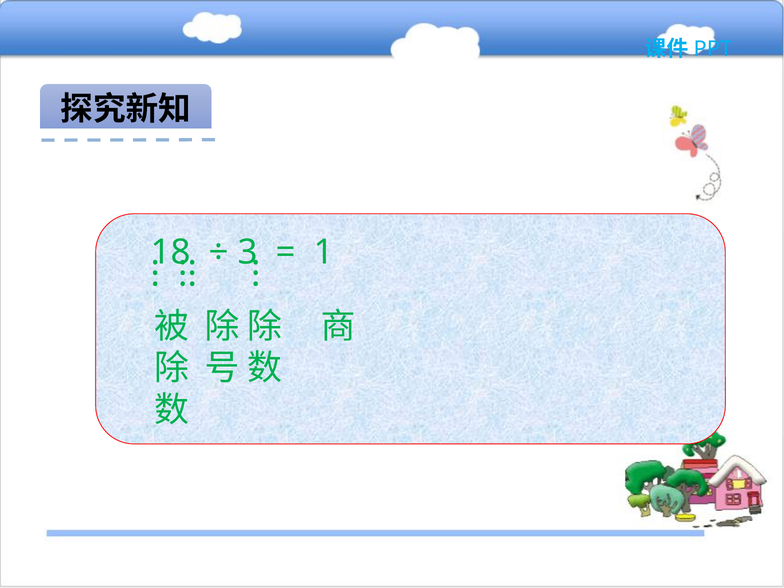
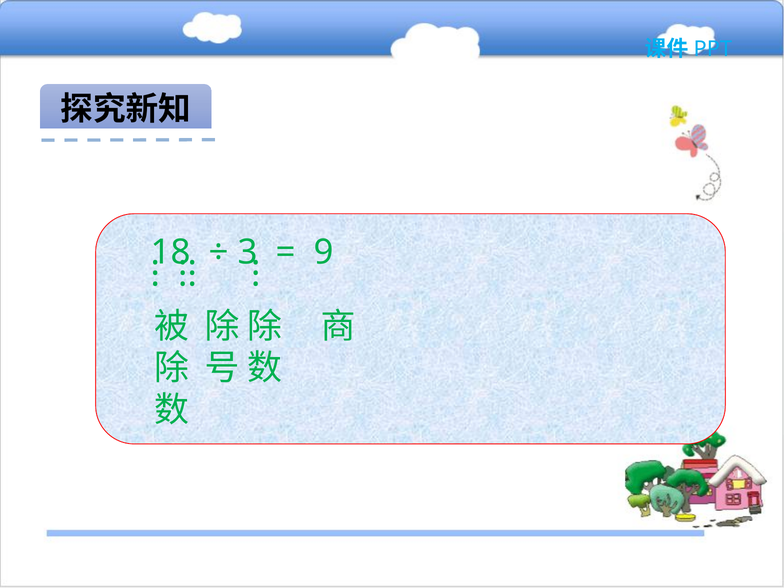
1: 1 -> 9
